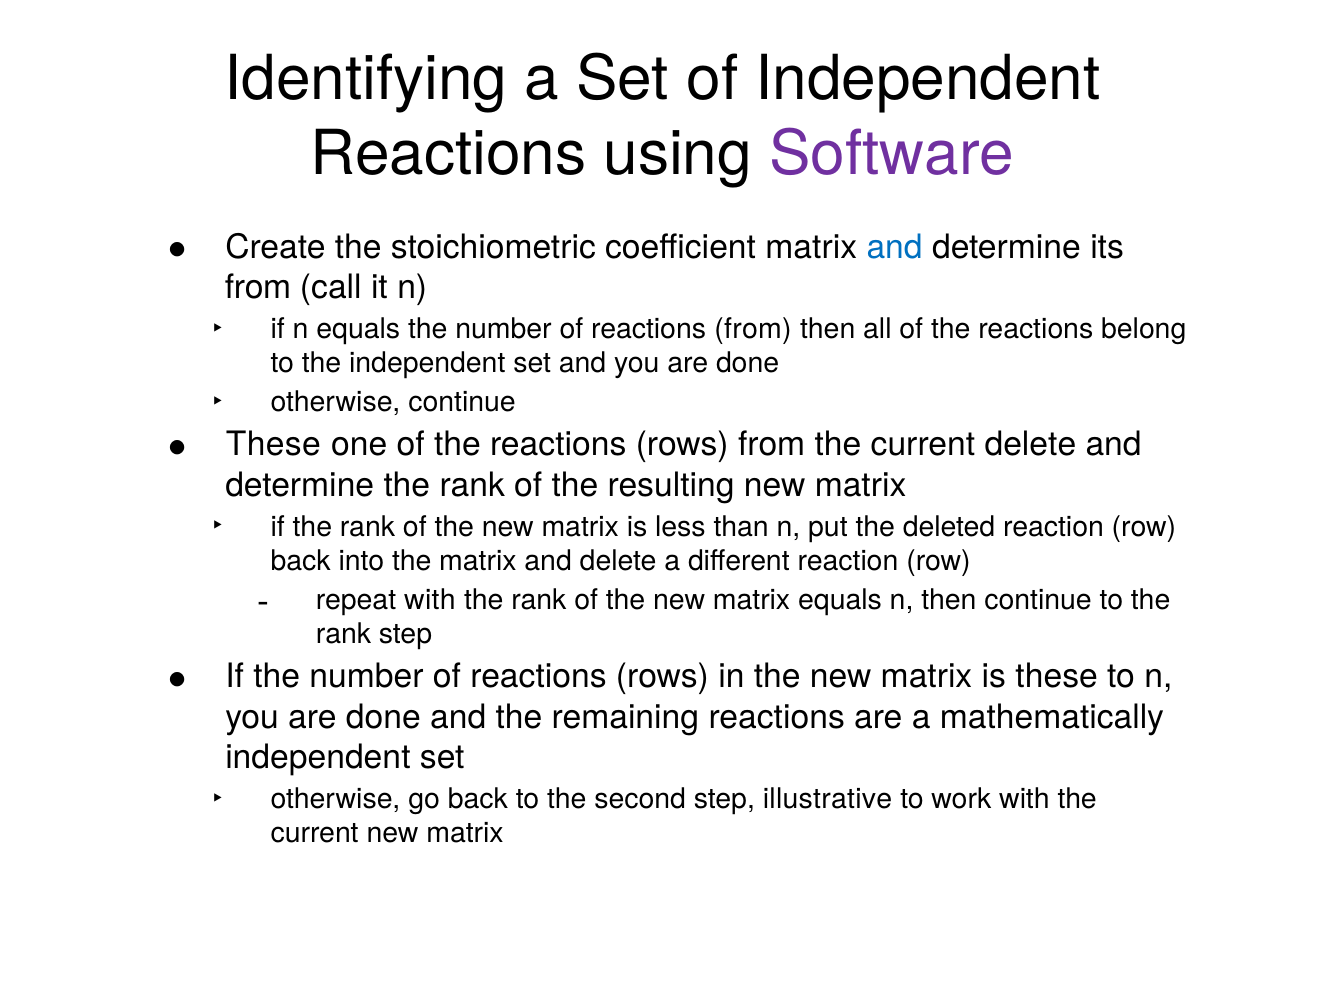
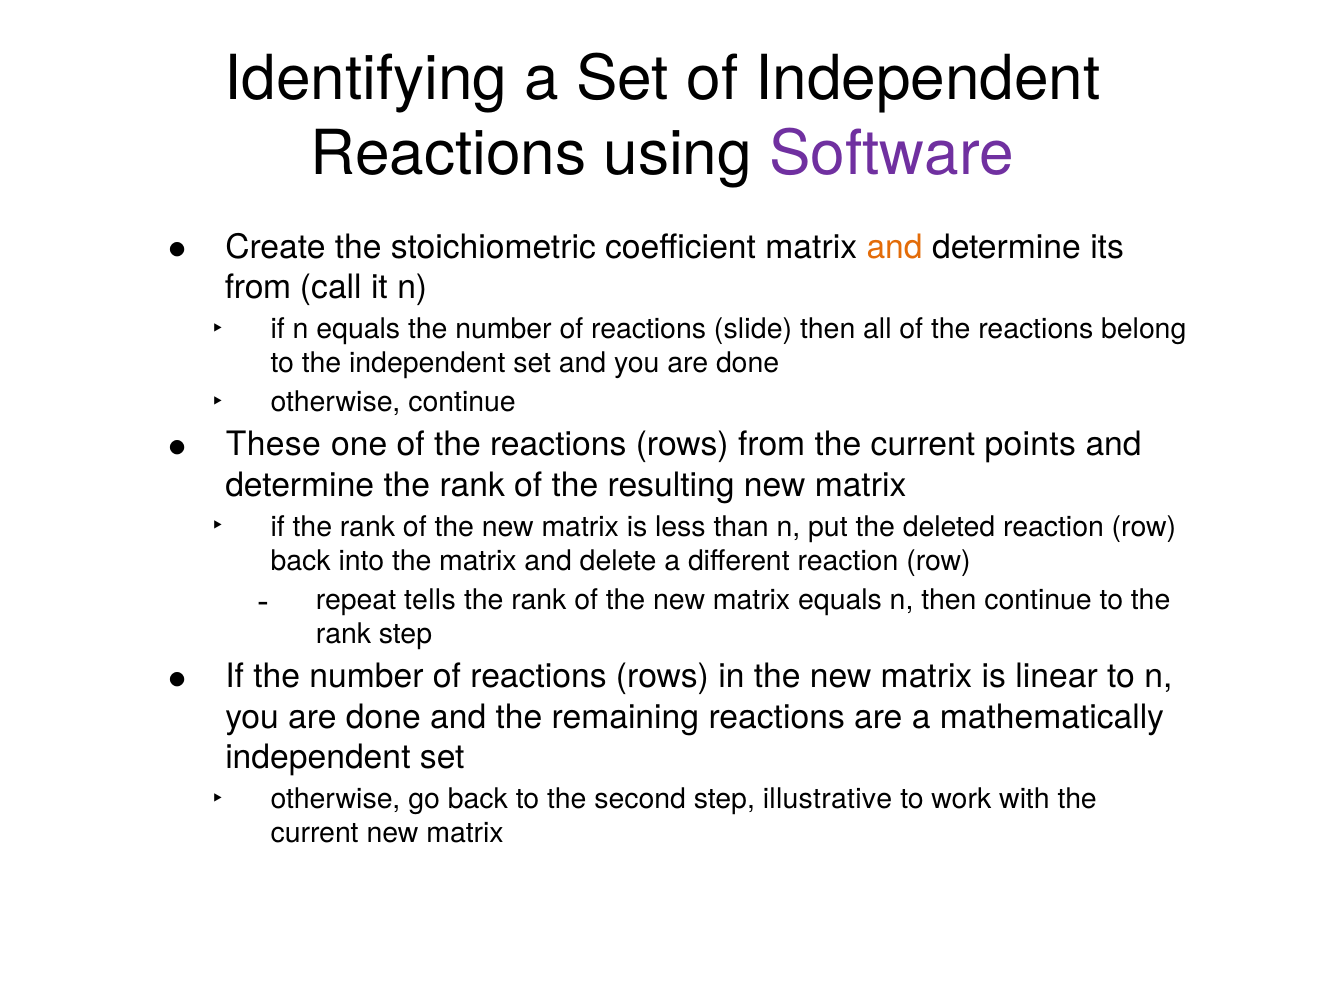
and at (895, 247) colour: blue -> orange
reactions from: from -> slide
current delete: delete -> points
repeat with: with -> tells
is these: these -> linear
